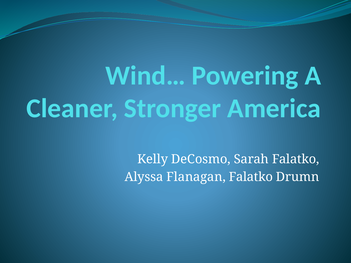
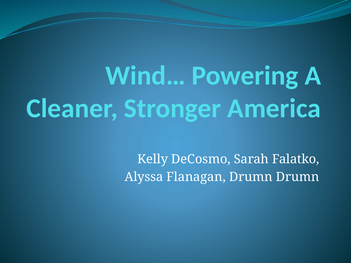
Flanagan Falatko: Falatko -> Drumn
